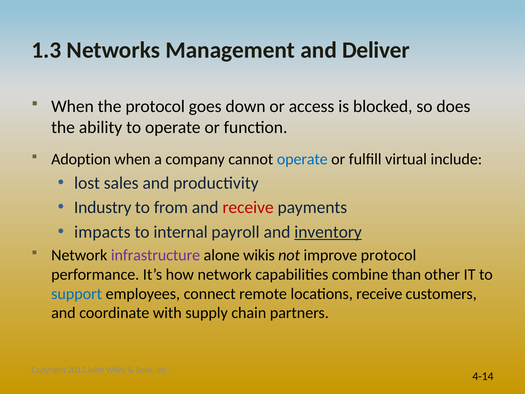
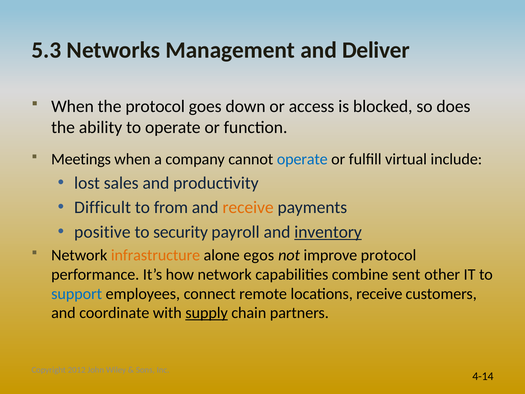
1.3: 1.3 -> 5.3
Adoption: Adoption -> Meetings
Industry: Industry -> Difficult
receive at (248, 207) colour: red -> orange
impacts: impacts -> positive
internal: internal -> security
infrastructure colour: purple -> orange
wikis: wikis -> egos
than: than -> sent
supply underline: none -> present
